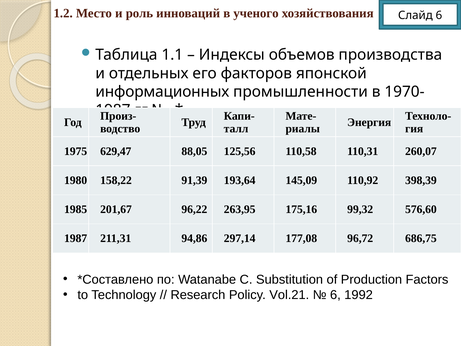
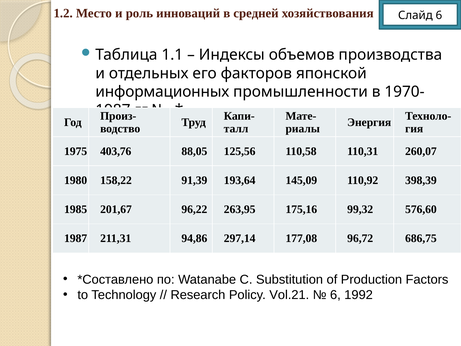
ученого: ученого -> средней
629,47: 629,47 -> 403,76
